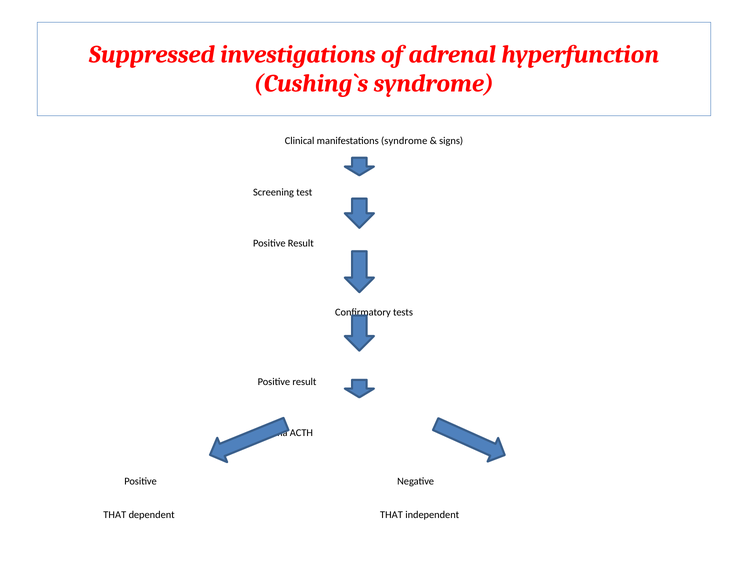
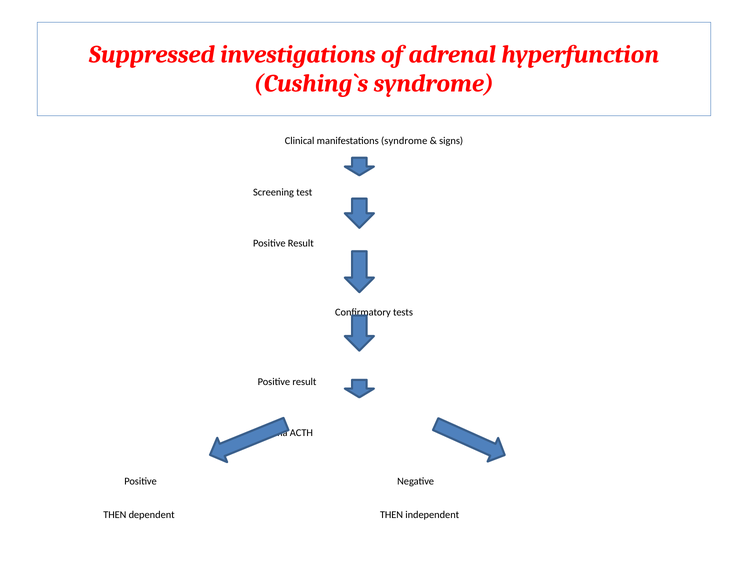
THAT at (115, 515): THAT -> THEN
dependent THAT: THAT -> THEN
